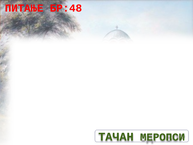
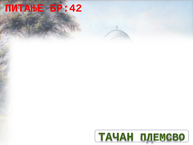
БР:48: БР:48 -> БР:42
МЕРОПСИ: МЕРОПСИ -> ПЛЕМСВО
